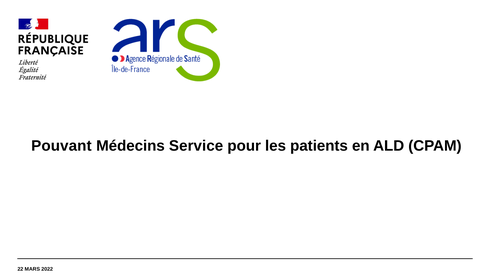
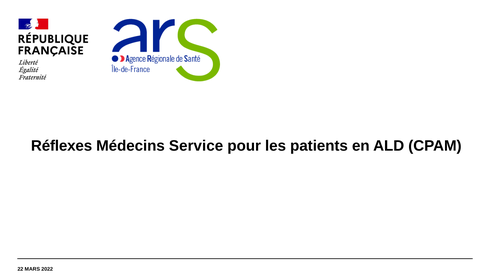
Pouvant: Pouvant -> Réflexes
